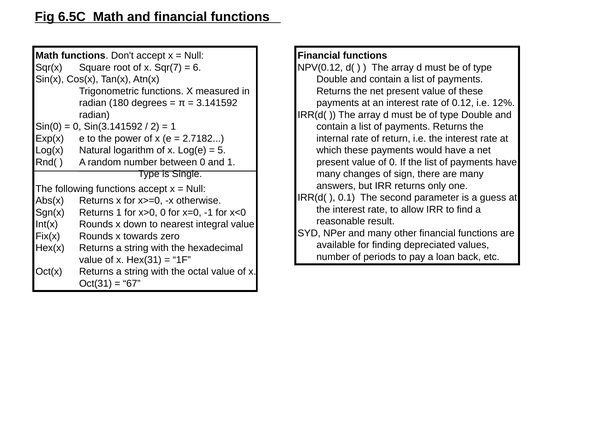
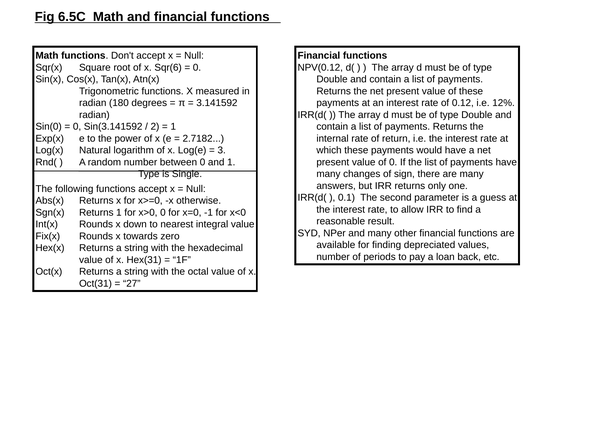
Sqr(7: Sqr(7 -> Sqr(6
6 at (197, 67): 6 -> 0
5: 5 -> 3
67: 67 -> 27
